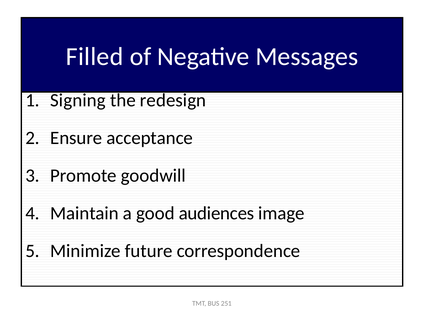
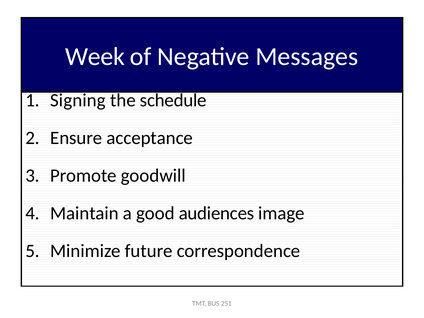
Filled: Filled -> Week
redesign: redesign -> schedule
